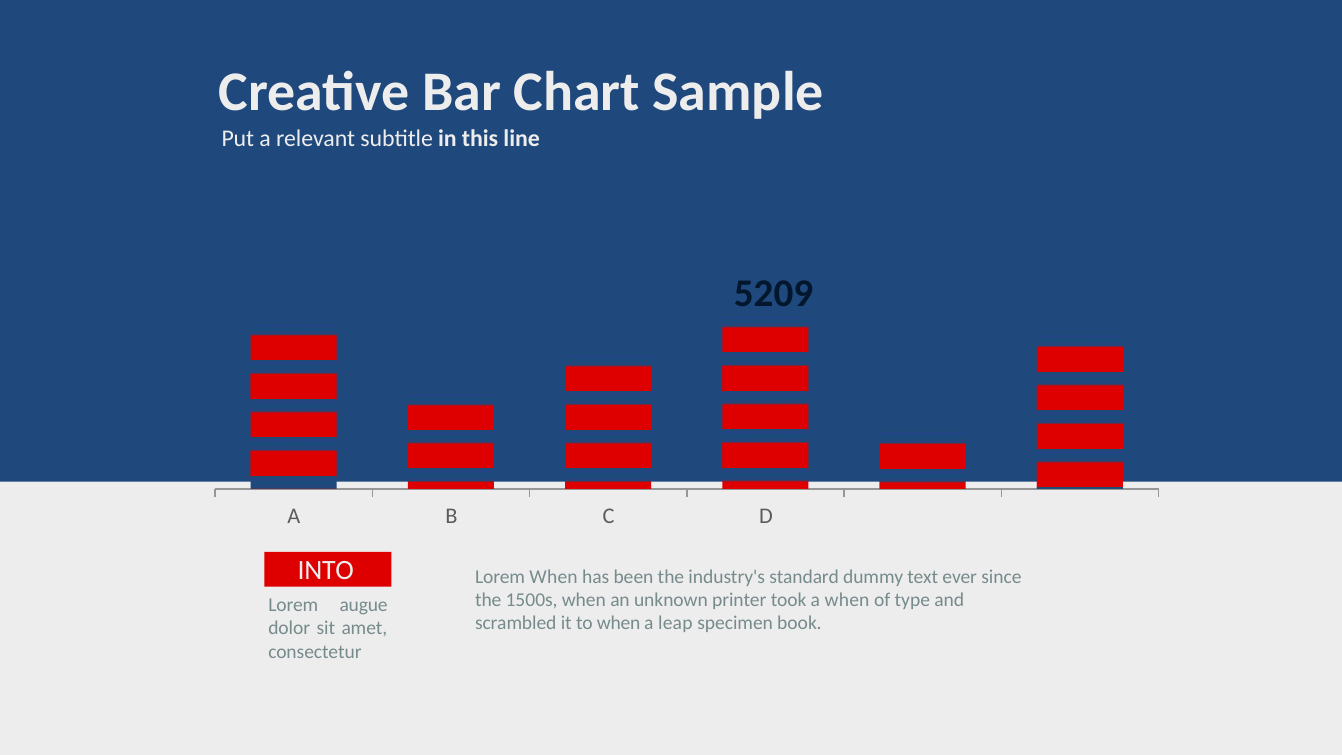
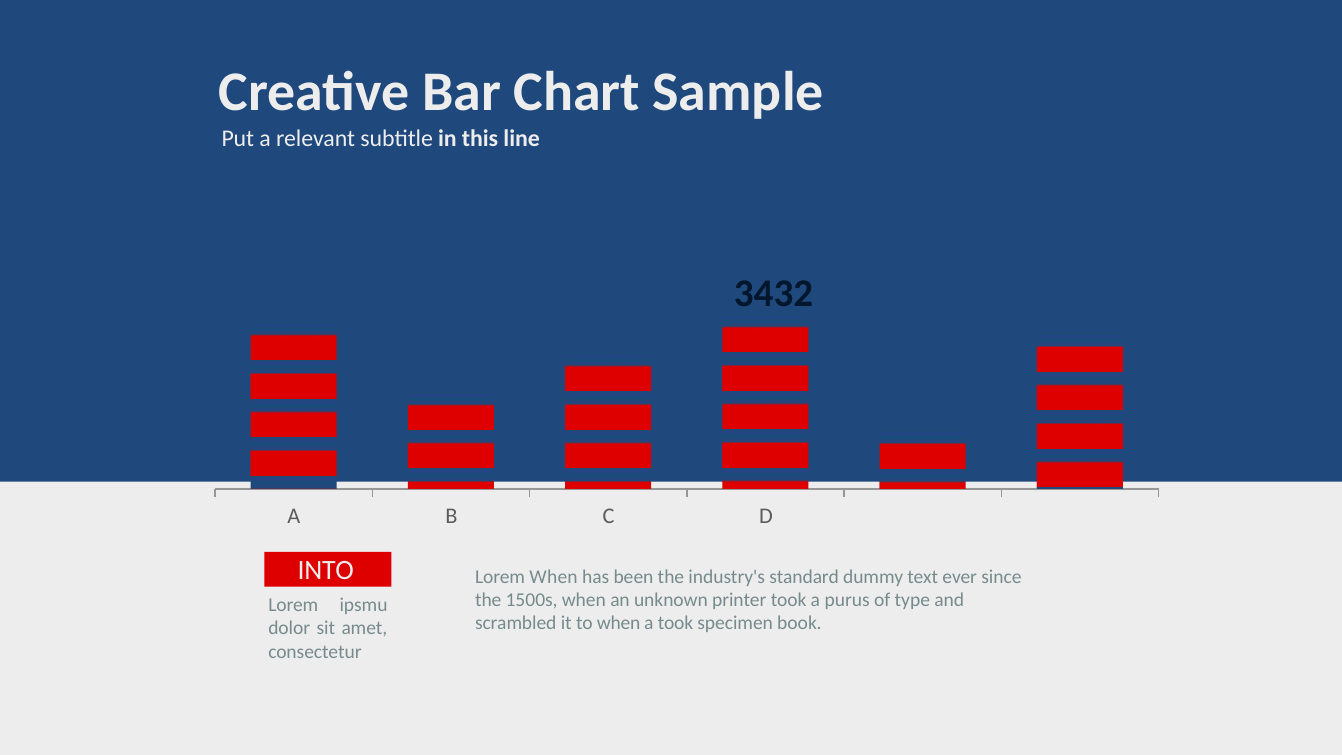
5209: 5209 -> 3432
a when: when -> purus
augue: augue -> ipsmu
a leap: leap -> took
